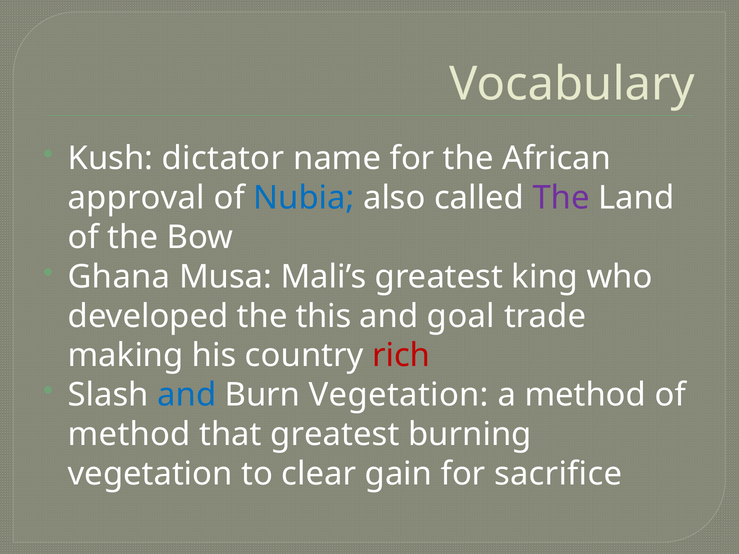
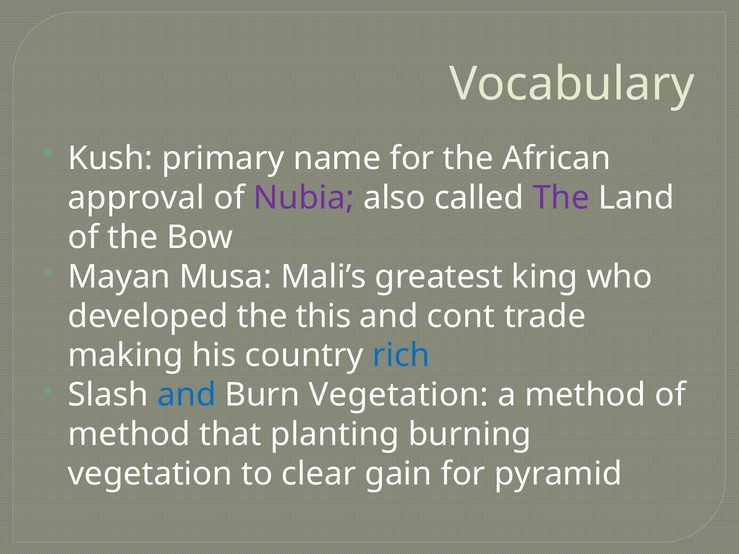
dictator: dictator -> primary
Nubia colour: blue -> purple
Ghana: Ghana -> Mayan
goal: goal -> cont
rich colour: red -> blue
that greatest: greatest -> planting
sacrifice: sacrifice -> pyramid
